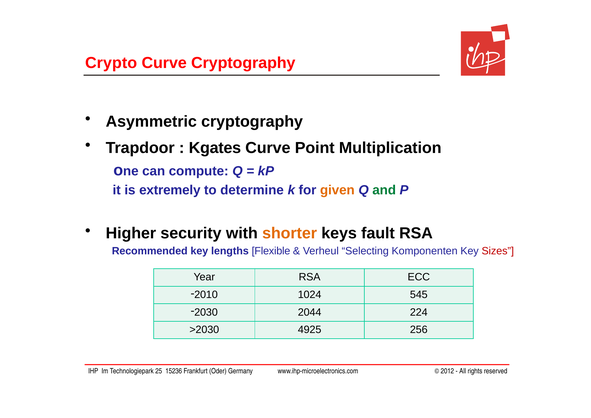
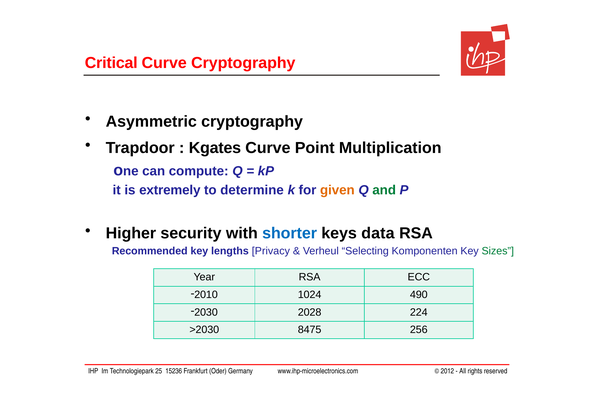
Crypto: Crypto -> Critical
shorter colour: orange -> blue
fault: fault -> data
Flexible: Flexible -> Privacy
Sizes colour: red -> green
545: 545 -> 490
2044: 2044 -> 2028
4925: 4925 -> 8475
